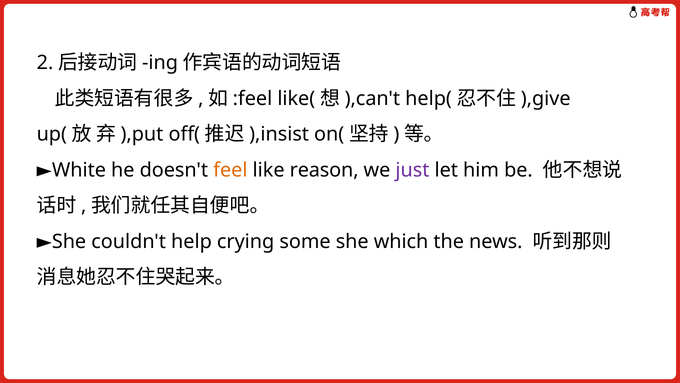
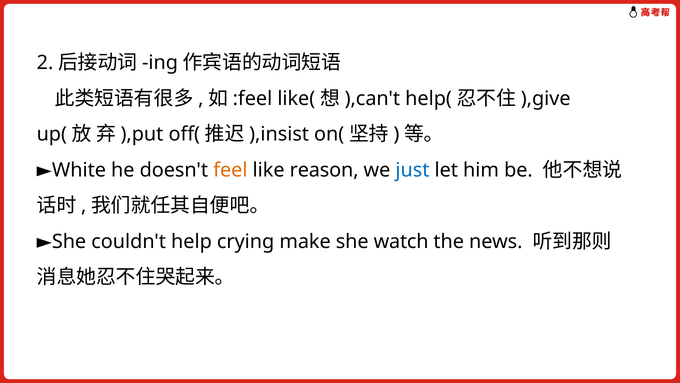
just colour: purple -> blue
some: some -> make
which: which -> watch
